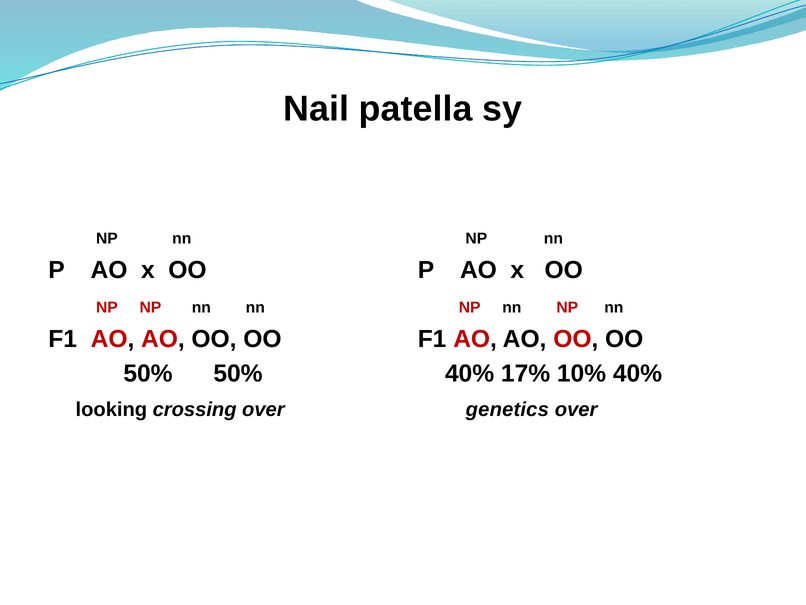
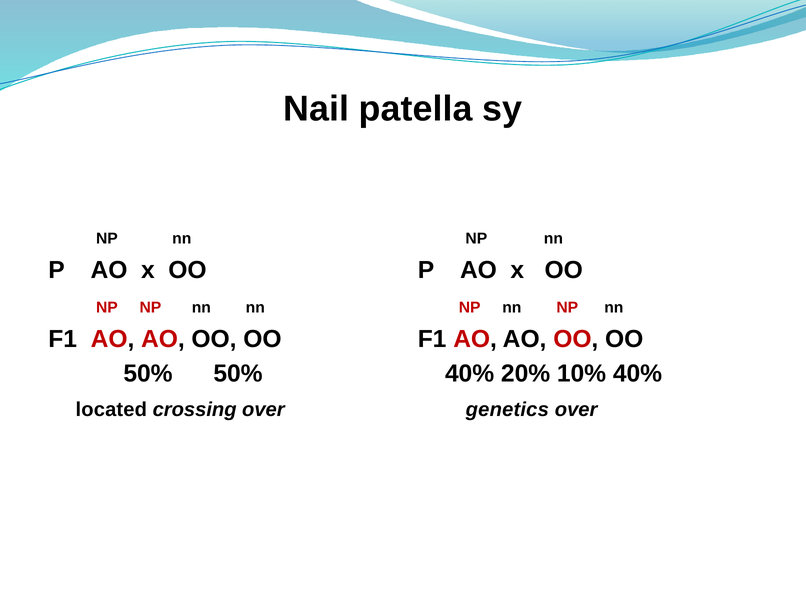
17%: 17% -> 20%
looking: looking -> located
